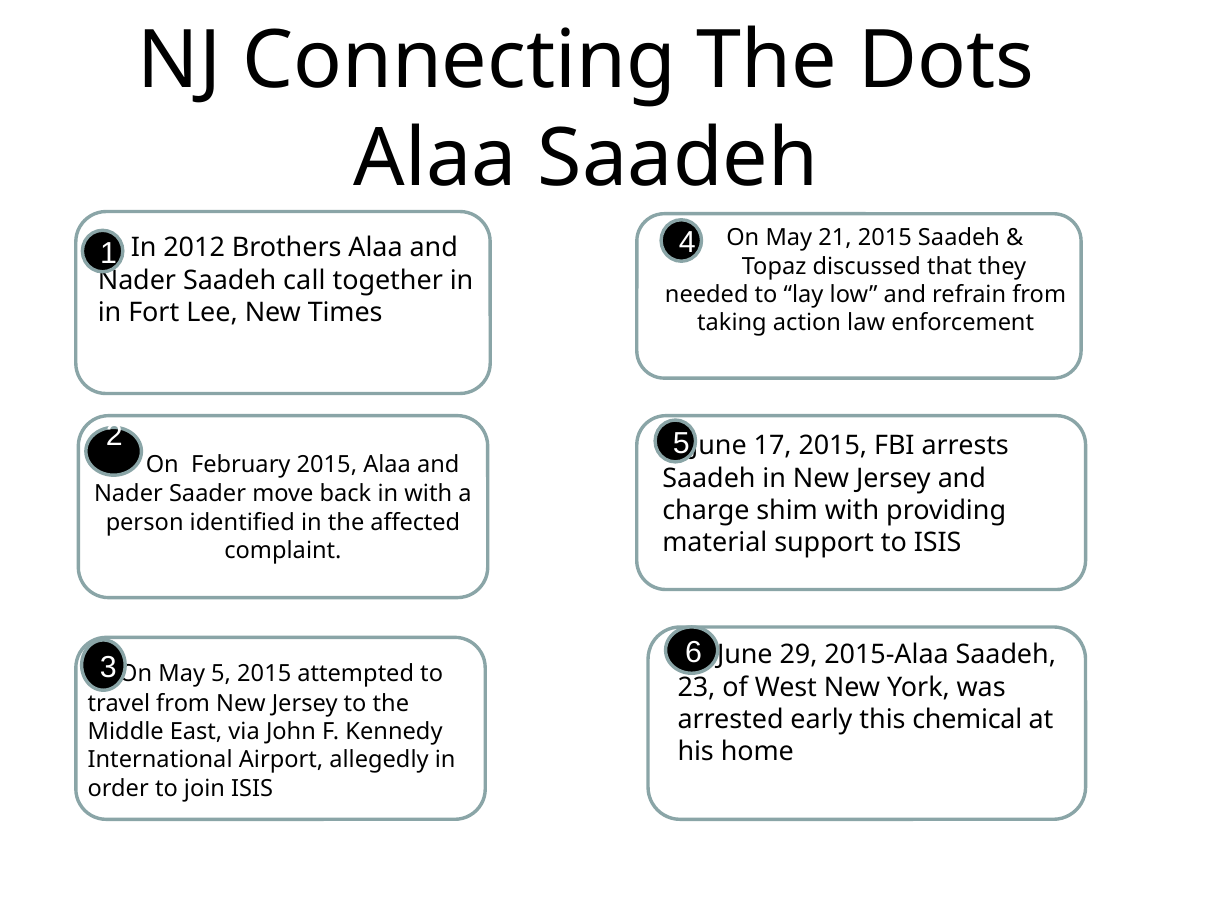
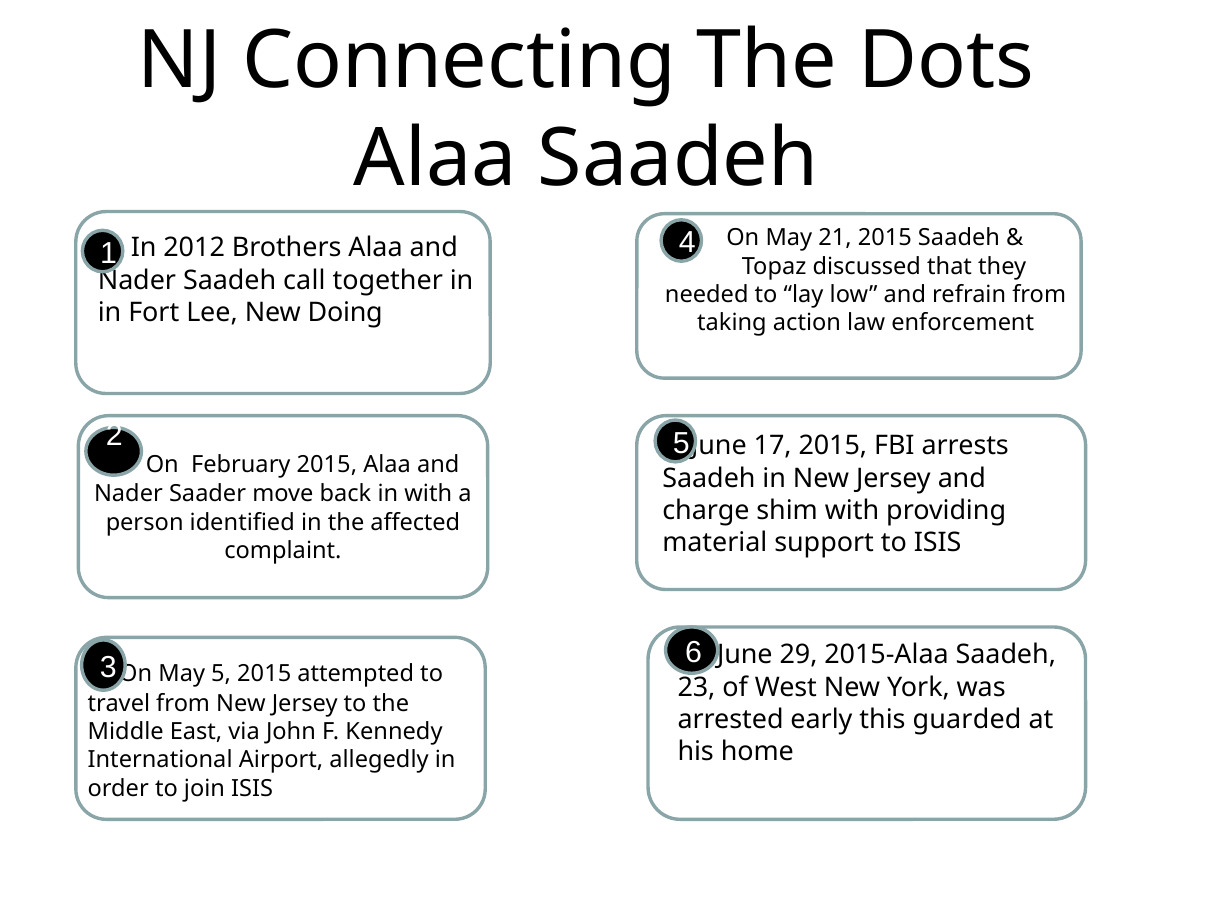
Times: Times -> Doing
chemical: chemical -> guarded
